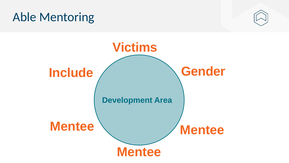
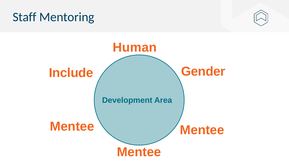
Able: Able -> Staff
Victims: Victims -> Human
